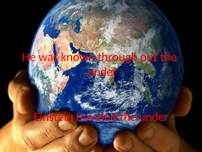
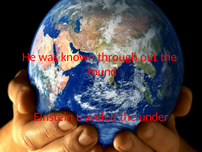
under at (102, 72): under -> found
